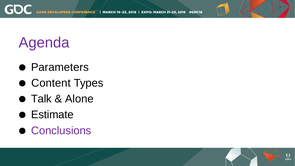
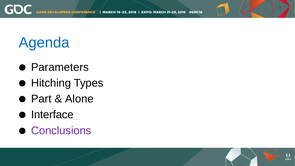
Agenda colour: purple -> blue
Content: Content -> Hitching
Talk: Talk -> Part
Estimate: Estimate -> Interface
